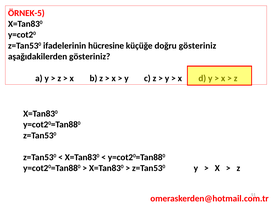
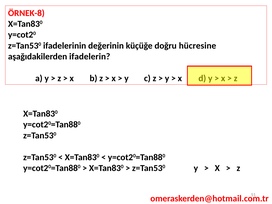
ÖRNEK-5: ÖRNEK-5 -> ÖRNEK-8
hücresine: hücresine -> değerinin
doğru gösteriniz: gösteriniz -> hücresine
aşağıdakilerden gösteriniz: gösteriniz -> ifadelerin
